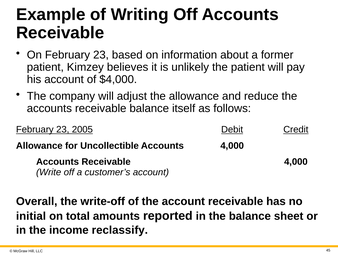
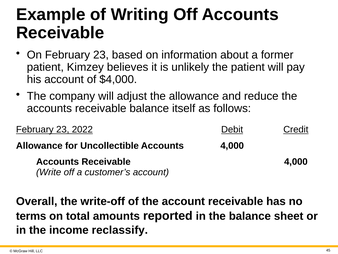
2005: 2005 -> 2022
initial: initial -> terms
